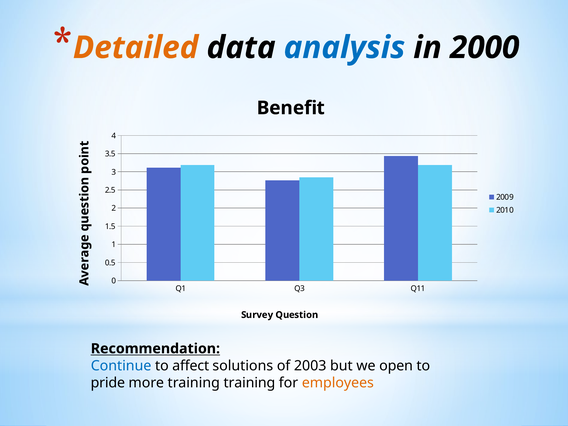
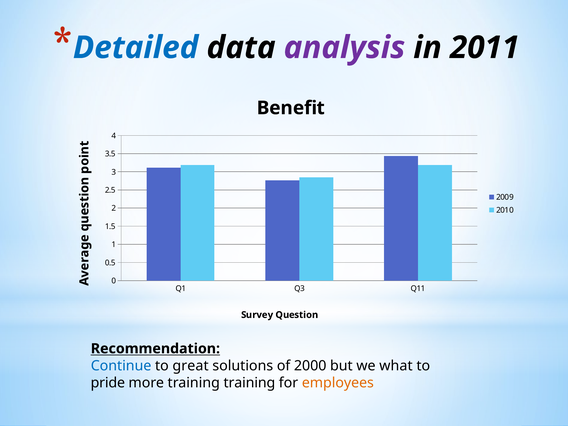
Detailed colour: orange -> blue
analysis colour: blue -> purple
2000: 2000 -> 2011
affect: affect -> great
2003: 2003 -> 2000
open: open -> what
